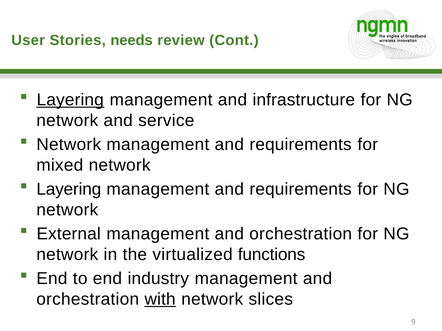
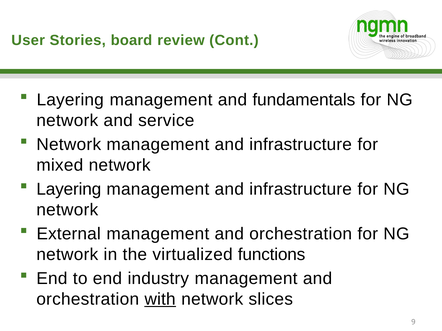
needs: needs -> board
Layering at (70, 100) underline: present -> none
infrastructure: infrastructure -> fundamentals
Network management and requirements: requirements -> infrastructure
requirements at (301, 190): requirements -> infrastructure
